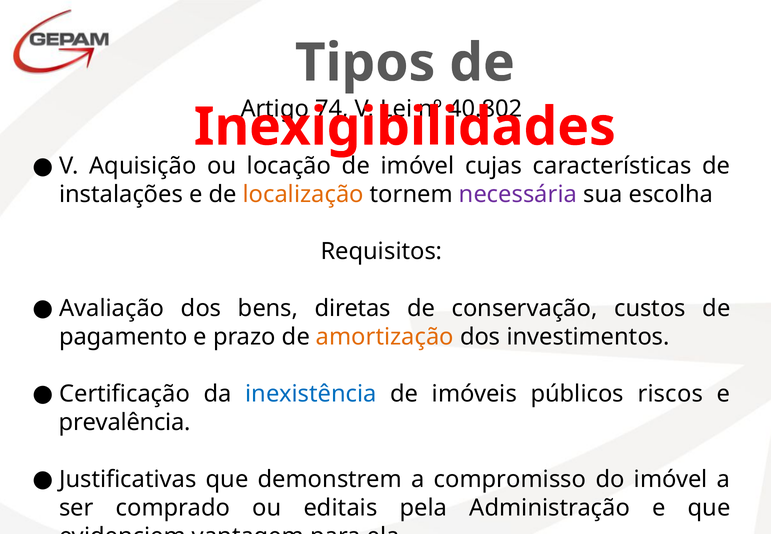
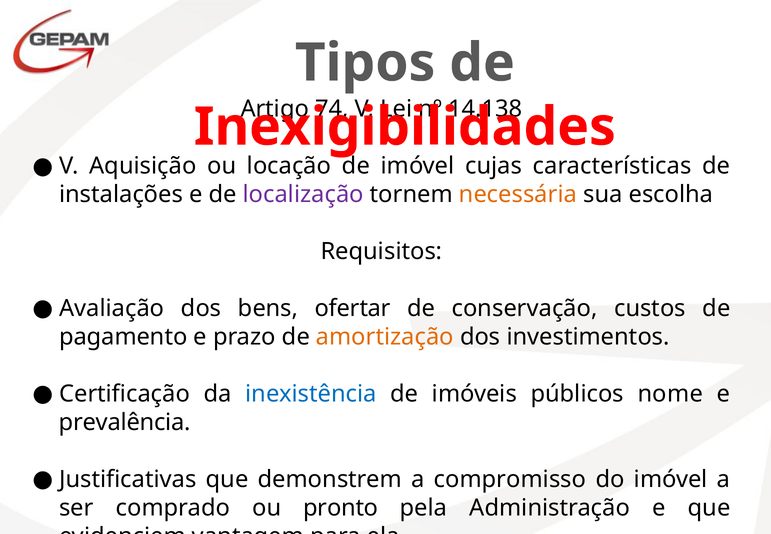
40.802: 40.802 -> 14.138
localização colour: orange -> purple
necessária colour: purple -> orange
diretas: diretas -> ofertar
riscos: riscos -> nome
editais: editais -> pronto
